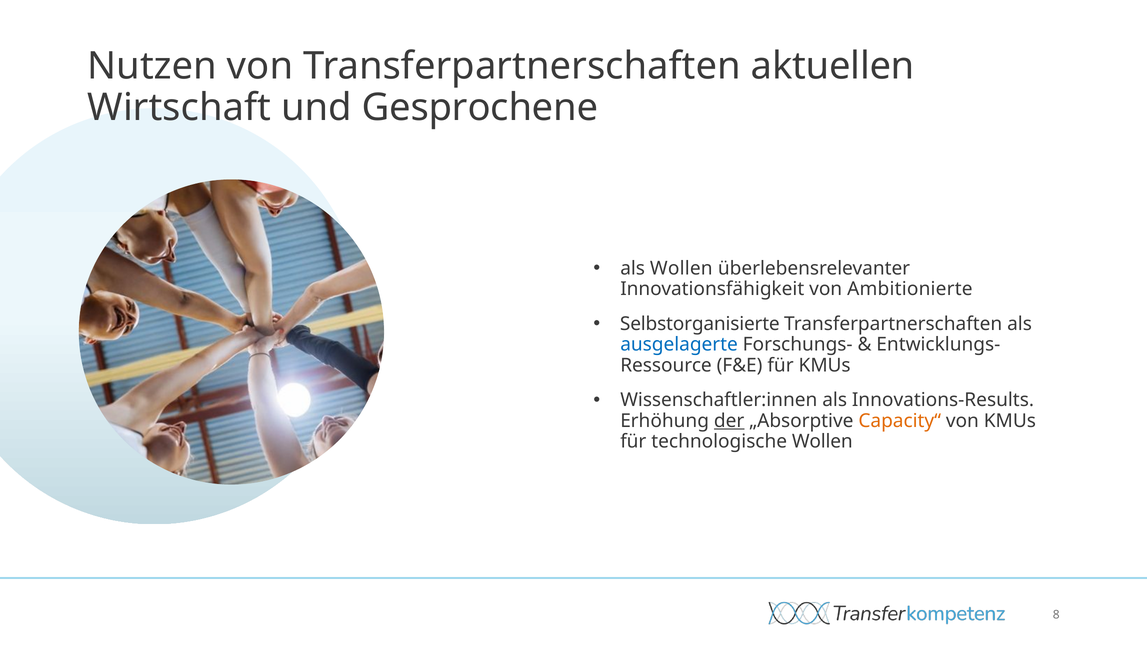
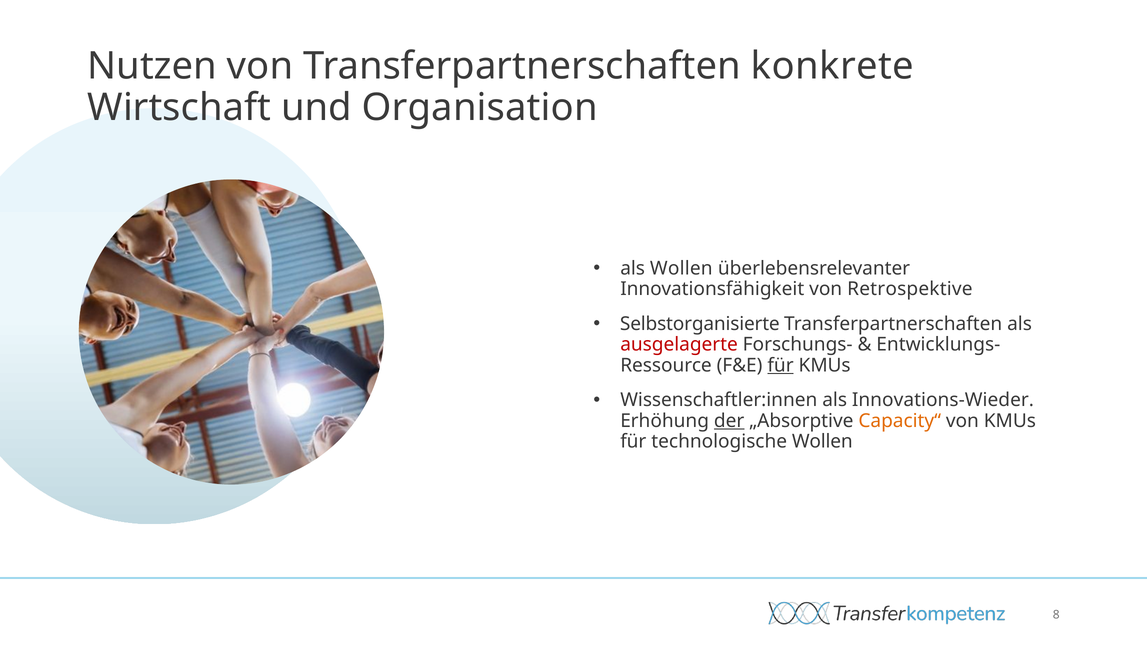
aktuellen: aktuellen -> konkrete
Gesprochene: Gesprochene -> Organisation
Ambitionierte: Ambitionierte -> Retrospektive
ausgelagerte colour: blue -> red
für at (781, 365) underline: none -> present
Innovations-Results: Innovations-Results -> Innovations-Wieder
